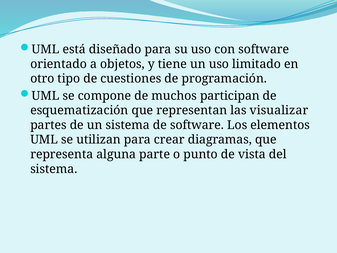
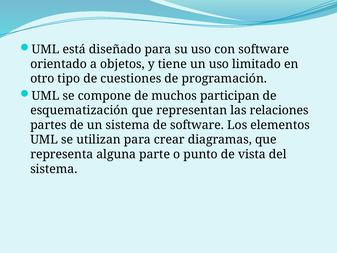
visualizar: visualizar -> relaciones
